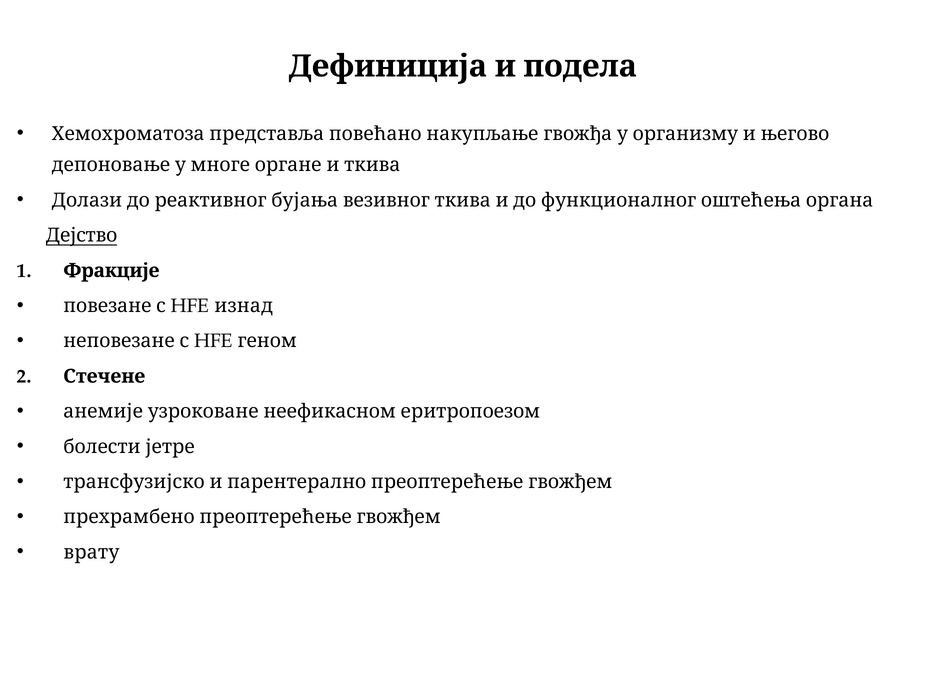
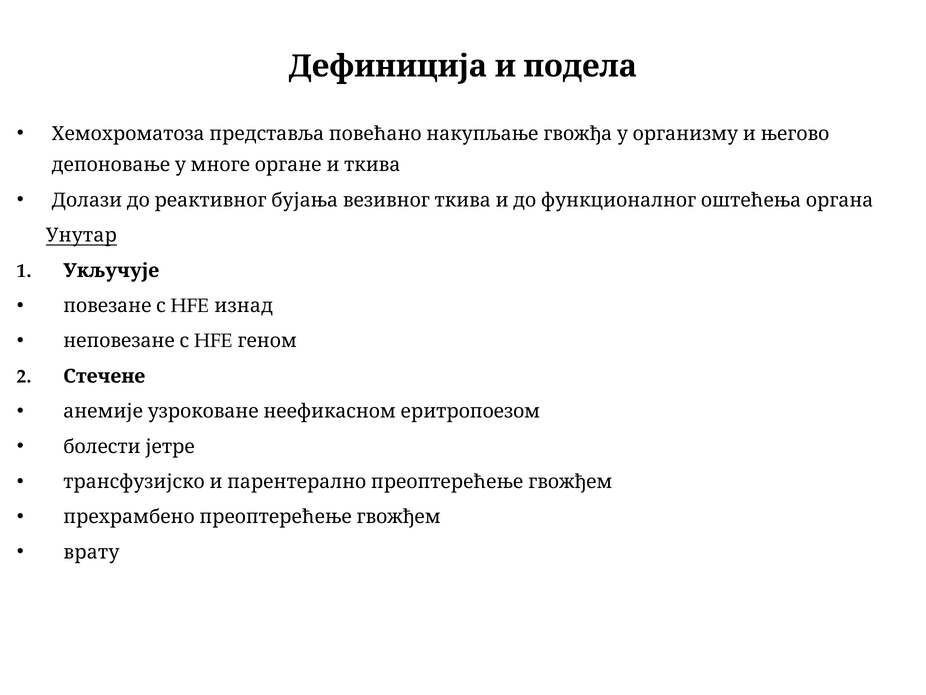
Дејство: Дејство -> Унутар
Фракције: Фракције -> Укључује
